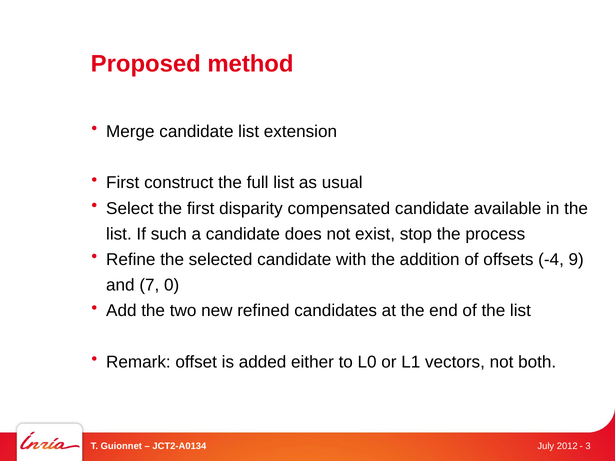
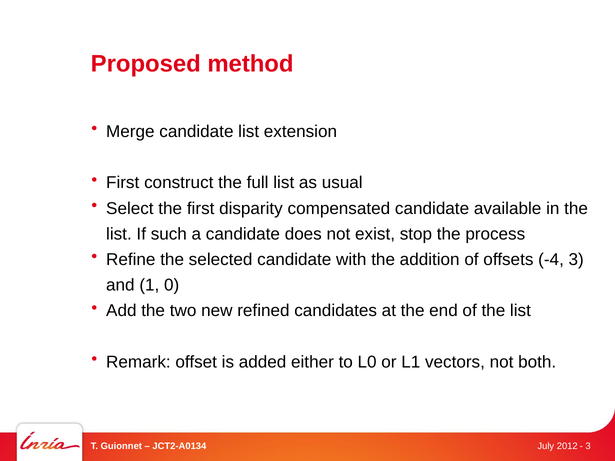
-4 9: 9 -> 3
7: 7 -> 1
